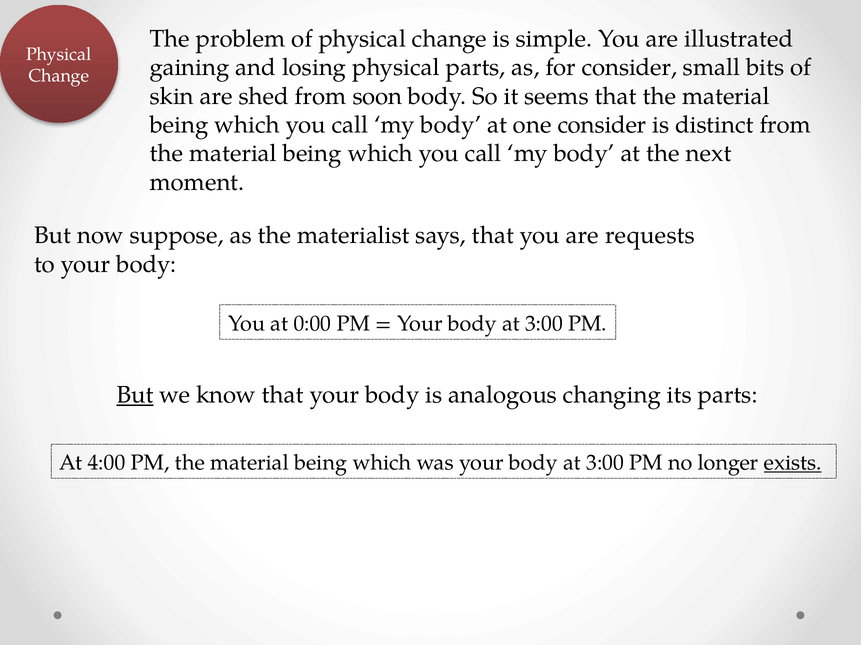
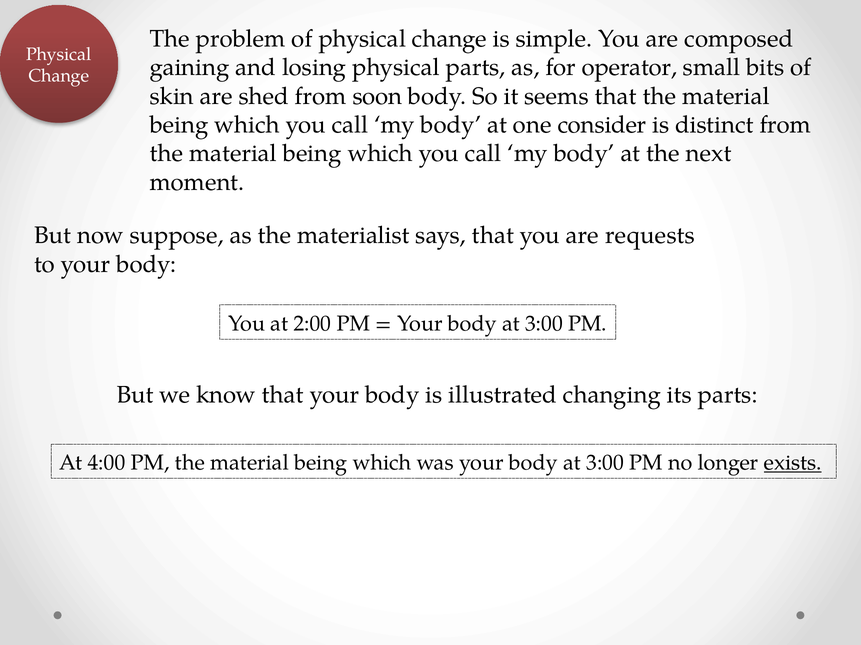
illustrated: illustrated -> composed
for consider: consider -> operator
0:00: 0:00 -> 2:00
But at (135, 396) underline: present -> none
analogous: analogous -> illustrated
